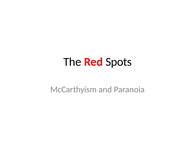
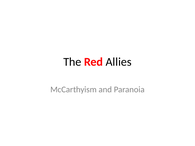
Spots: Spots -> Allies
